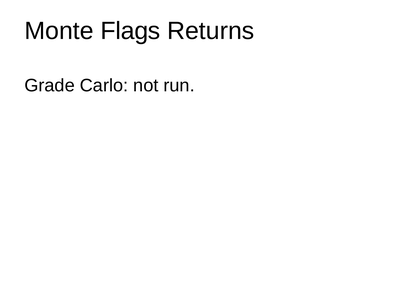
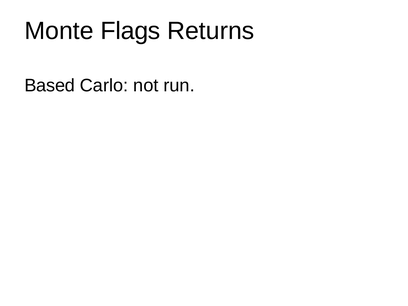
Grade: Grade -> Based
